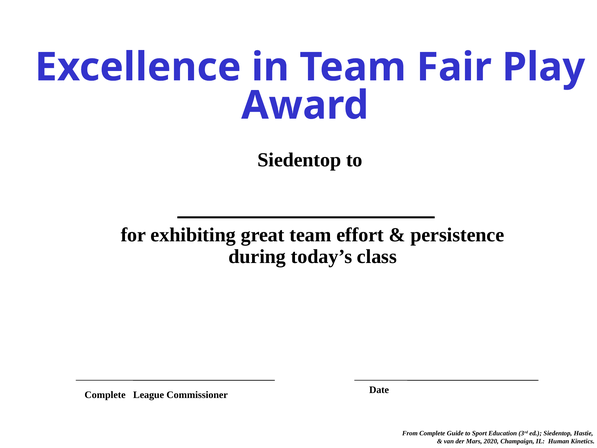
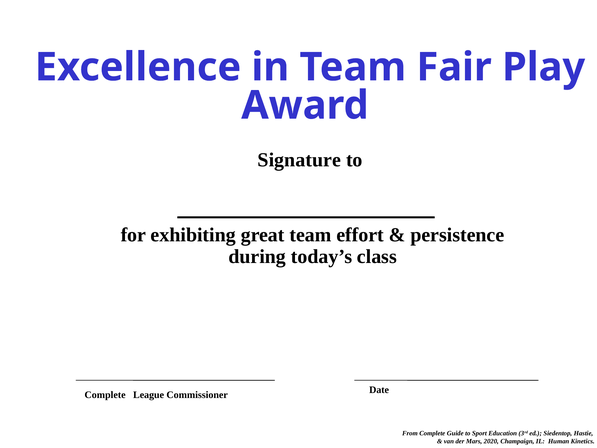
Siedentop at (299, 160): Siedentop -> Signature
